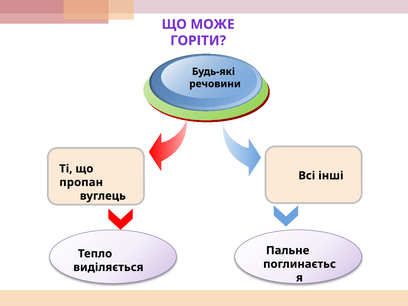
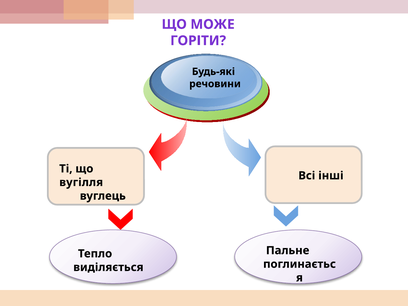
пропан: пропан -> вугілля
